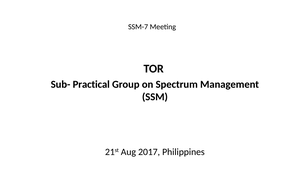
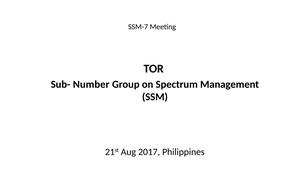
Practical: Practical -> Number
